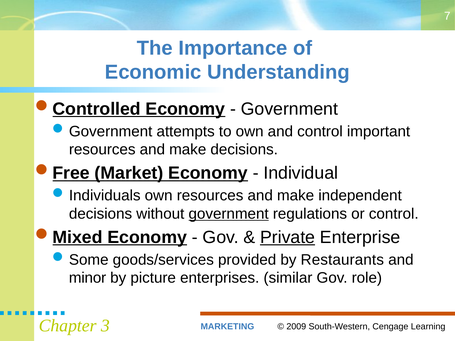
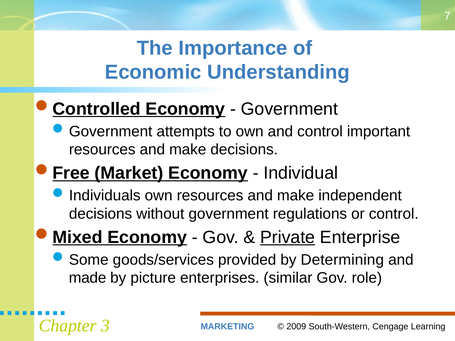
government at (229, 214) underline: present -> none
Restaurants: Restaurants -> Determining
minor: minor -> made
